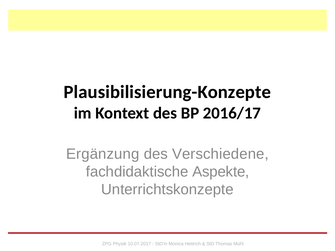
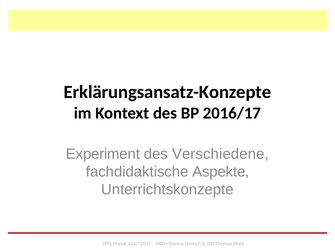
Plausibilisierung-Konzepte: Plausibilisierung-Konzepte -> Erklärungsansatz-Konzepte
Ergänzung: Ergänzung -> Experiment
